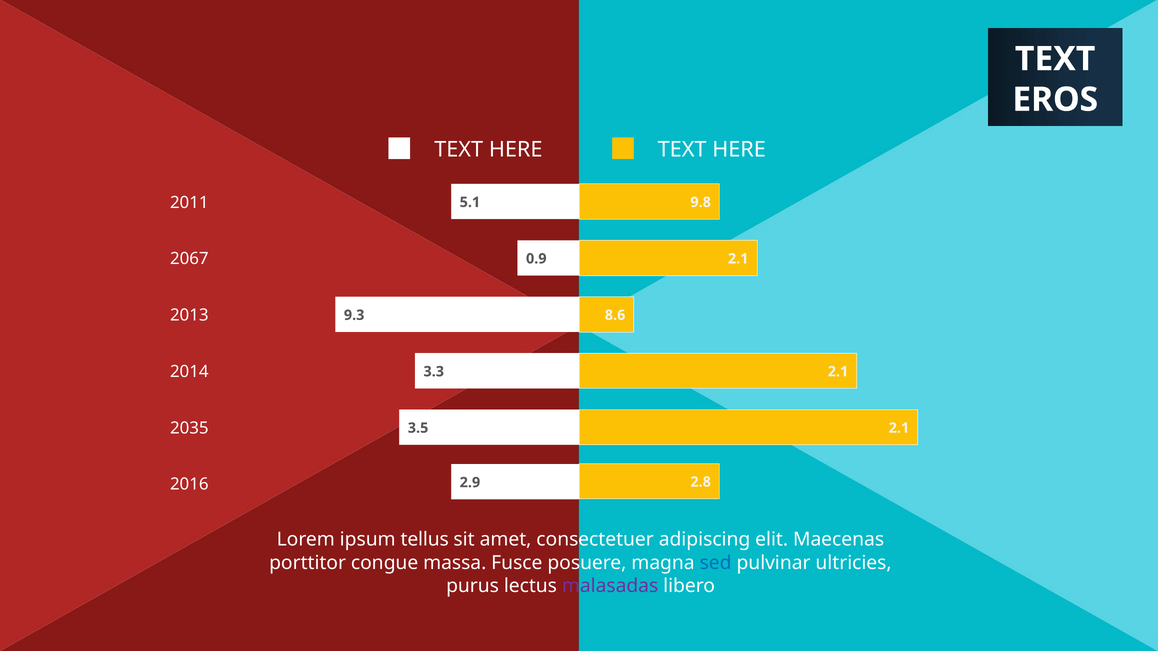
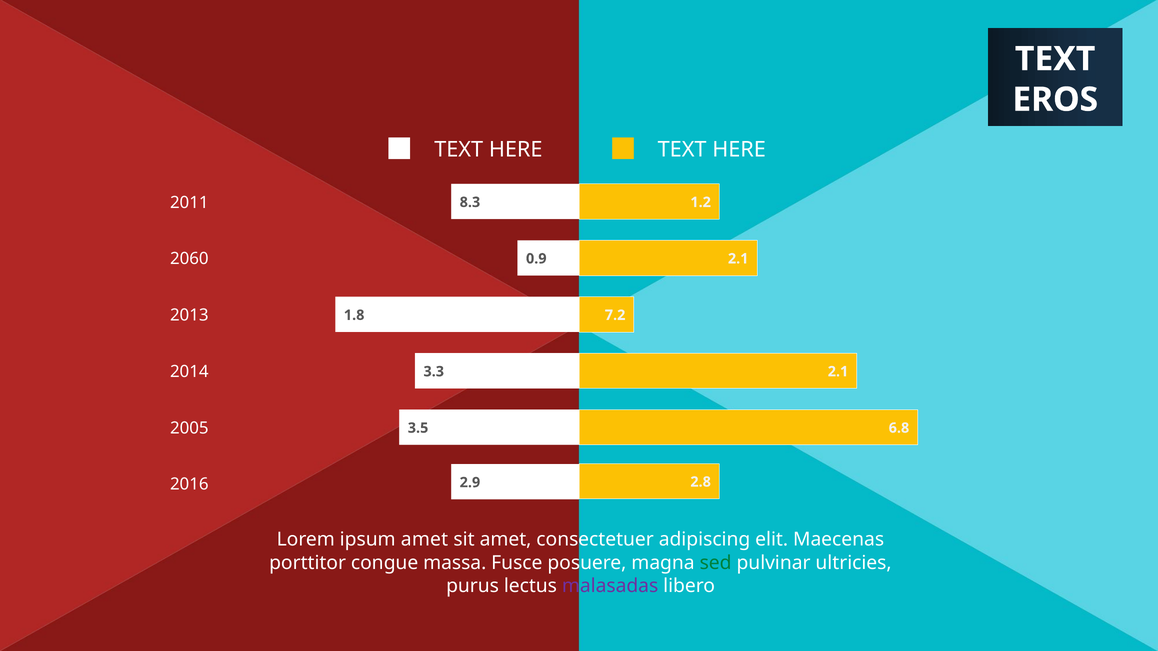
5.1: 5.1 -> 8.3
9.8: 9.8 -> 1.2
2067: 2067 -> 2060
9.3: 9.3 -> 1.8
8.6: 8.6 -> 7.2
2035: 2035 -> 2005
2.1 at (899, 428): 2.1 -> 6.8
ipsum tellus: tellus -> amet
sed colour: blue -> green
